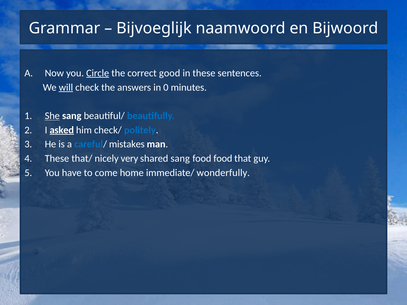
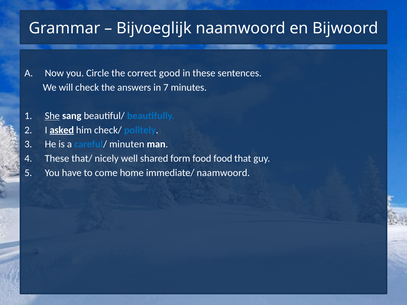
Circle underline: present -> none
will underline: present -> none
0: 0 -> 7
mistakes: mistakes -> minuten
very: very -> well
shared sang: sang -> form
immediate/ wonderfully: wonderfully -> naamwoord
